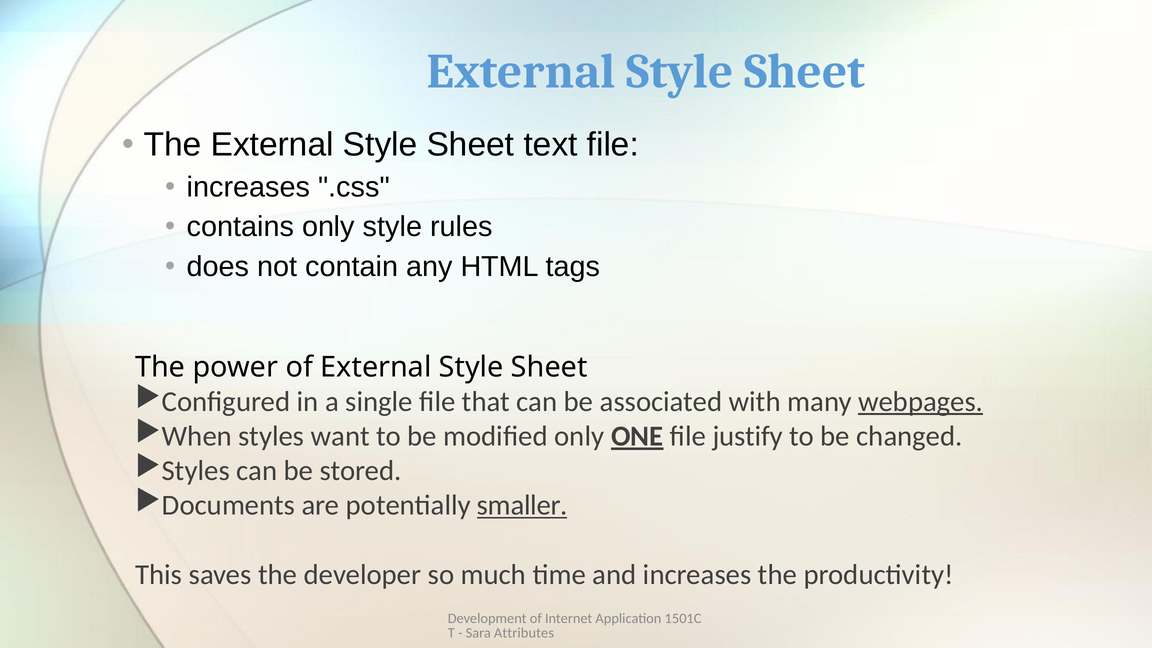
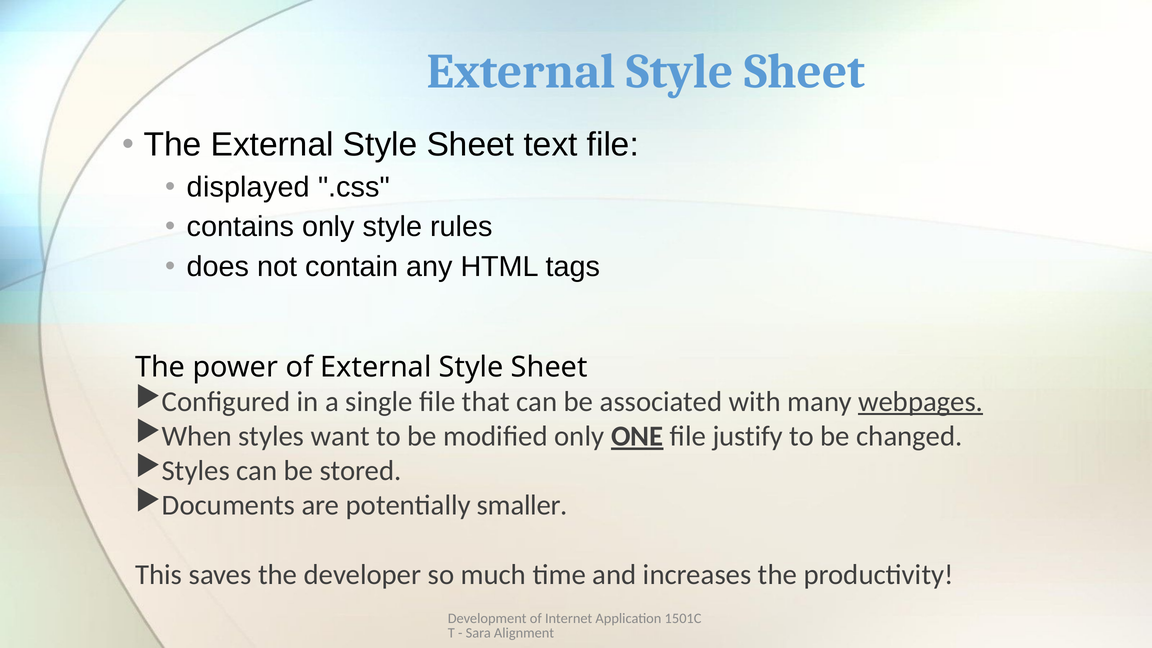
increases at (248, 187): increases -> displayed
smaller underline: present -> none
Attributes: Attributes -> Alignment
